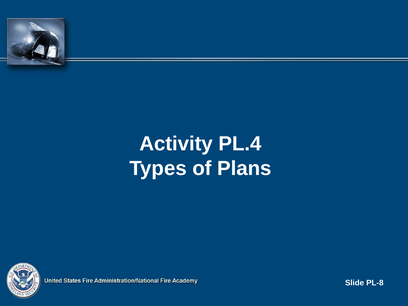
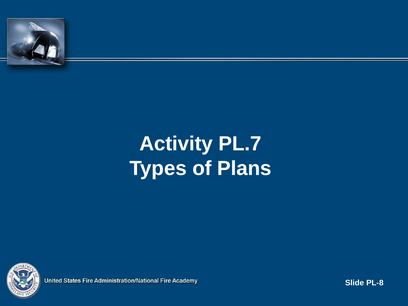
PL.4: PL.4 -> PL.7
